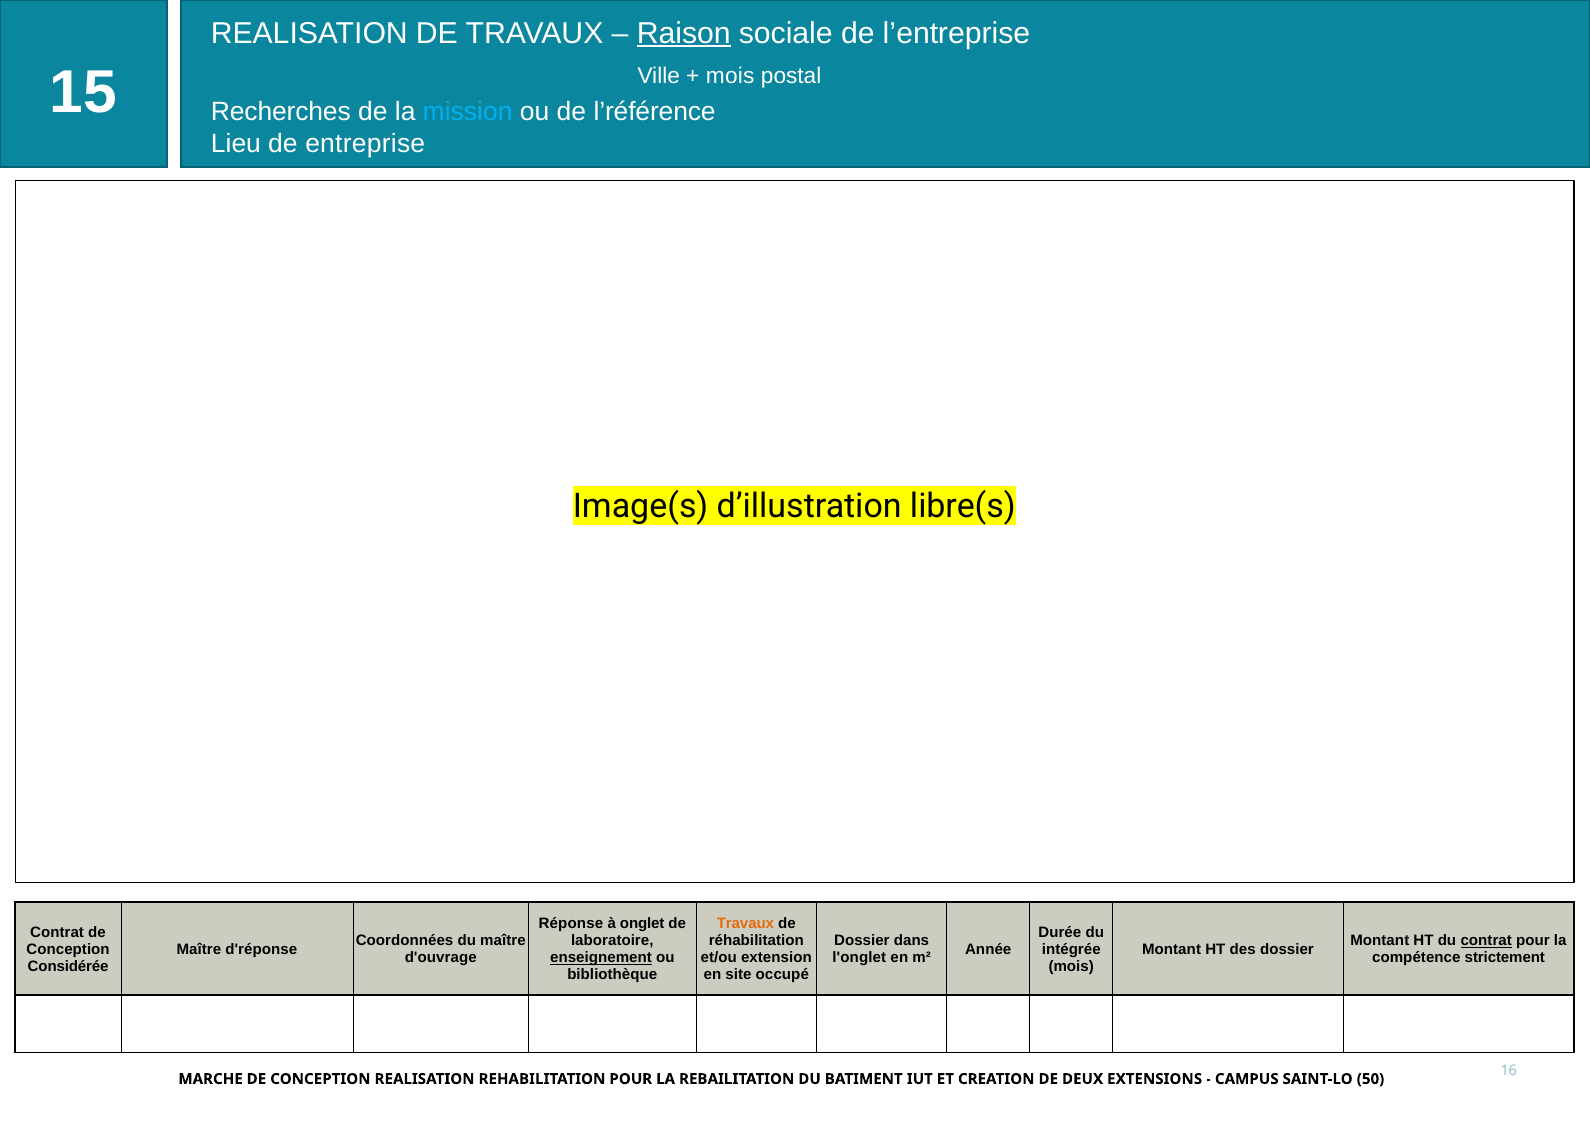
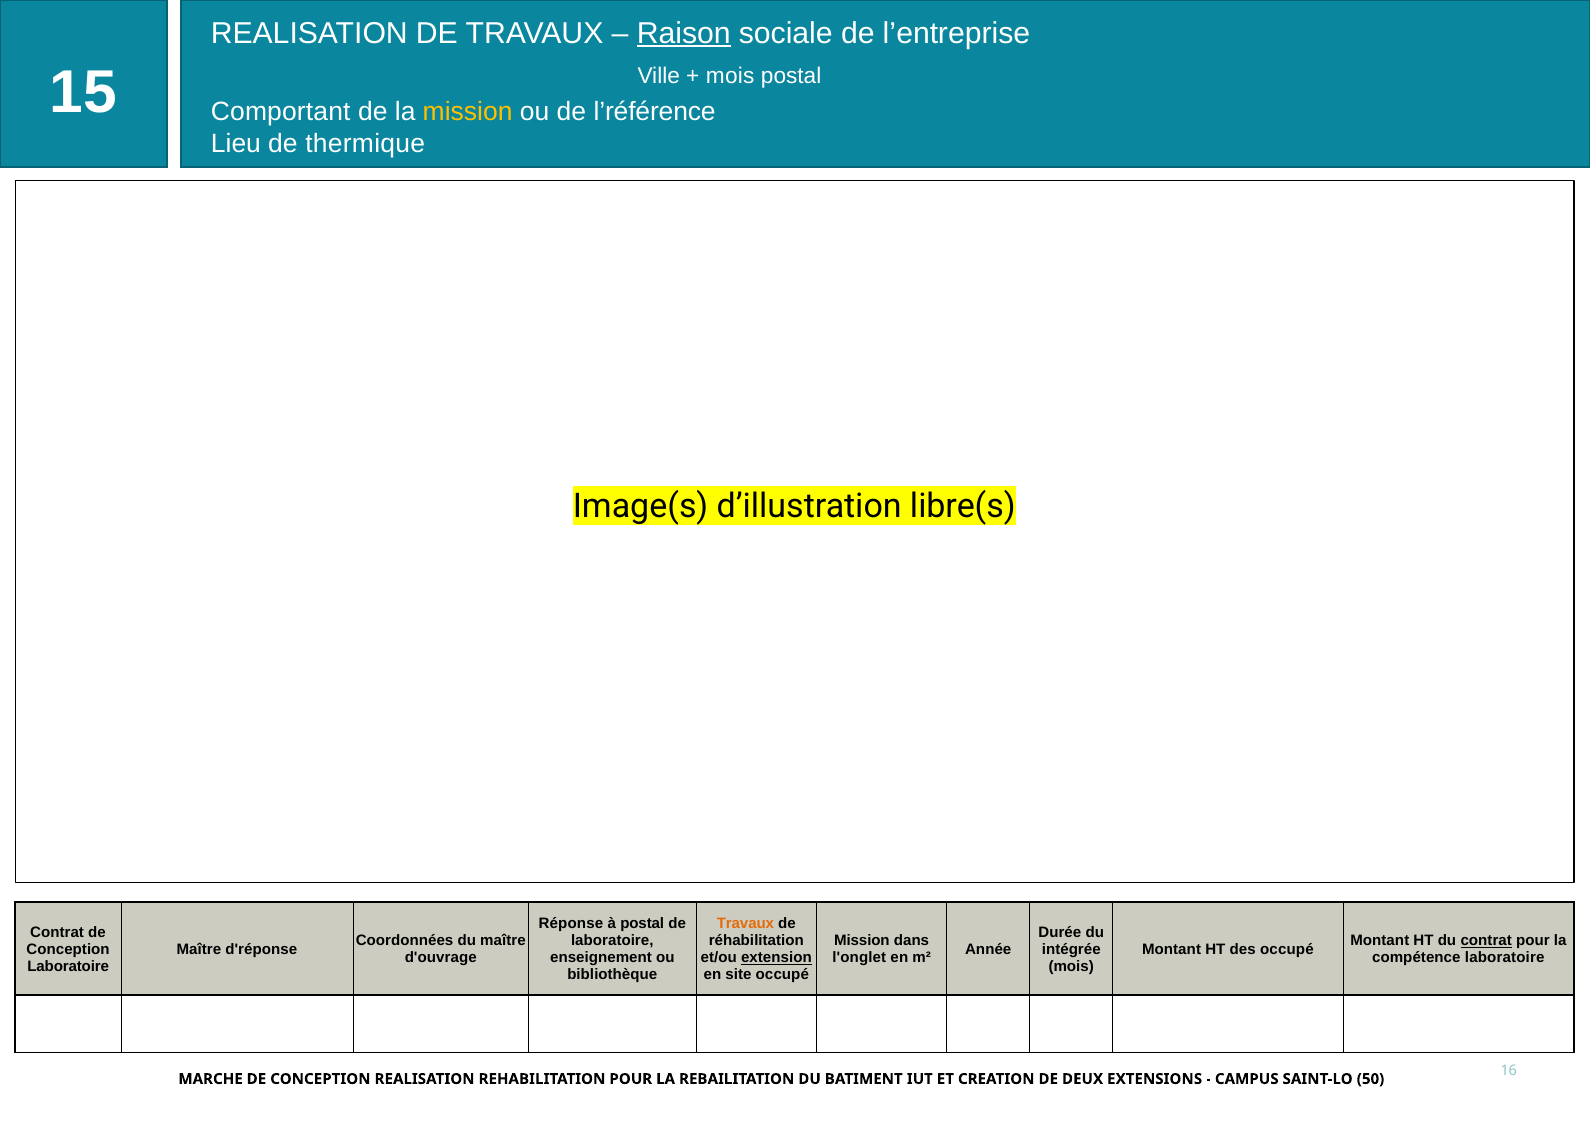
Recherches: Recherches -> Comportant
mission at (468, 112) colour: light blue -> yellow
entreprise: entreprise -> thermique
à onglet: onglet -> postal
Dossier at (862, 941): Dossier -> Mission
des dossier: dossier -> occupé
enseignement underline: present -> none
extension underline: none -> present
compétence strictement: strictement -> laboratoire
Considérée at (68, 966): Considérée -> Laboratoire
